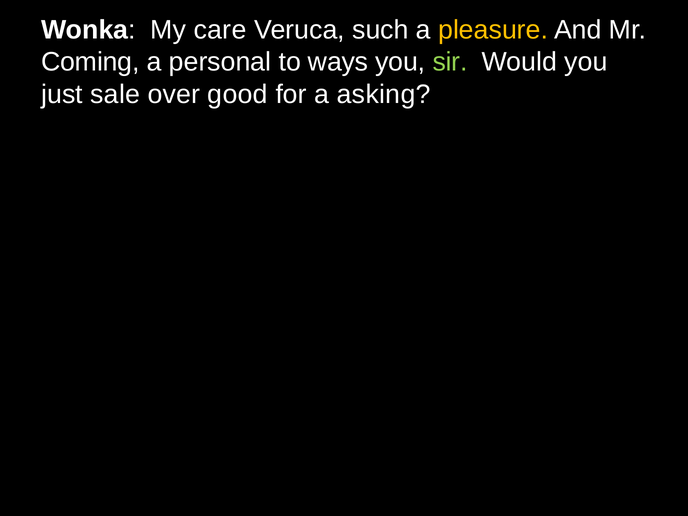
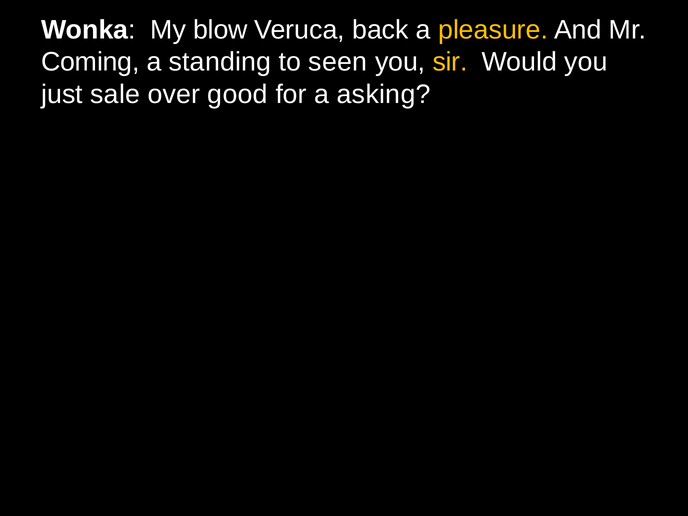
care: care -> blow
such: such -> back
personal: personal -> standing
ways: ways -> seen
sir colour: light green -> yellow
